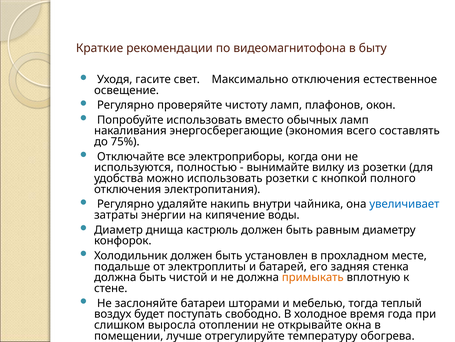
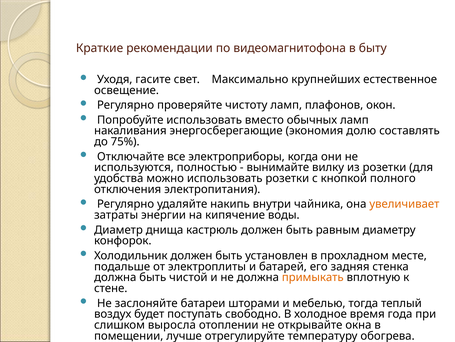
Максимально отключения: отключения -> крупнейших
всего: всего -> долю
увеличивает colour: blue -> orange
